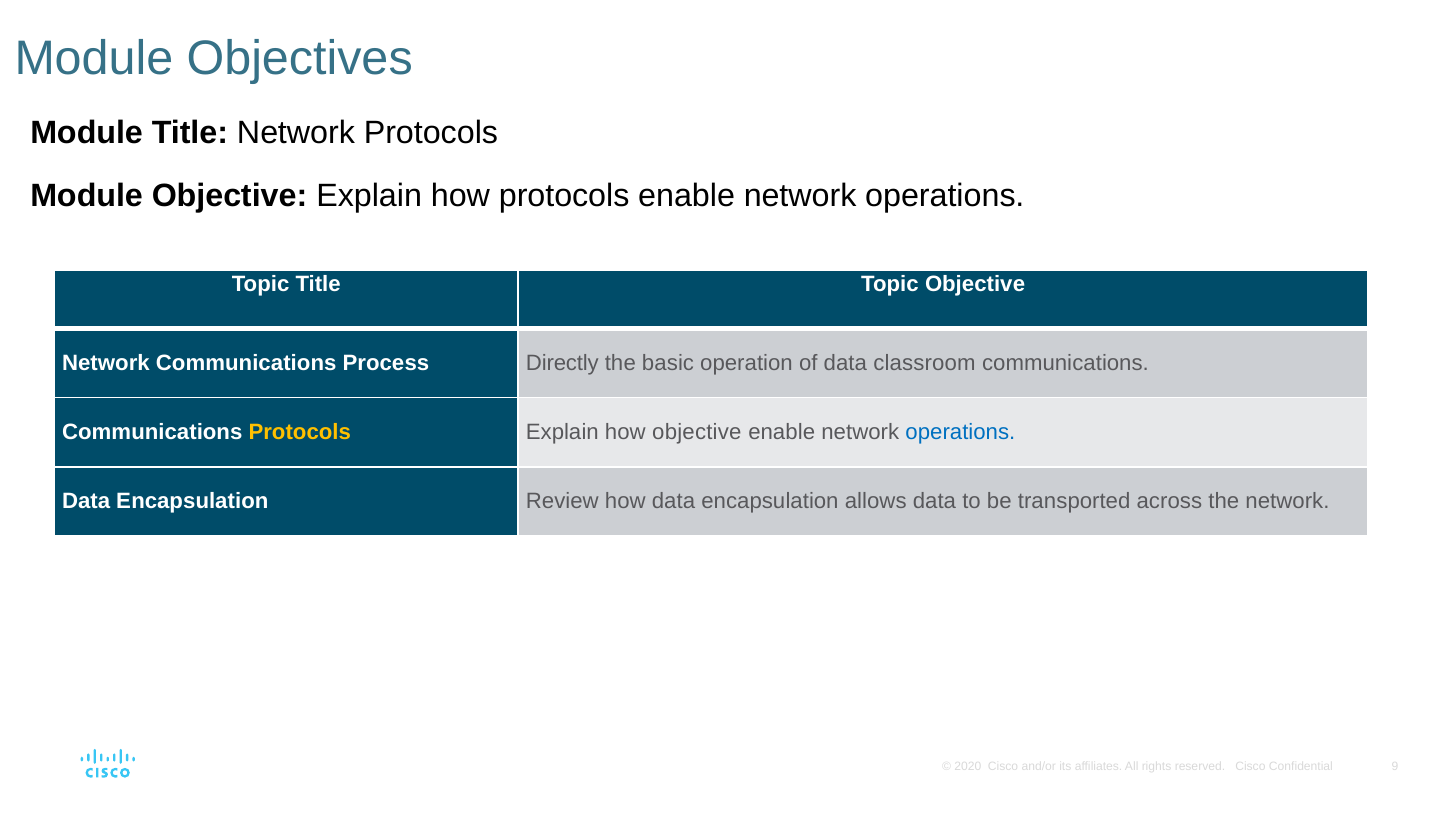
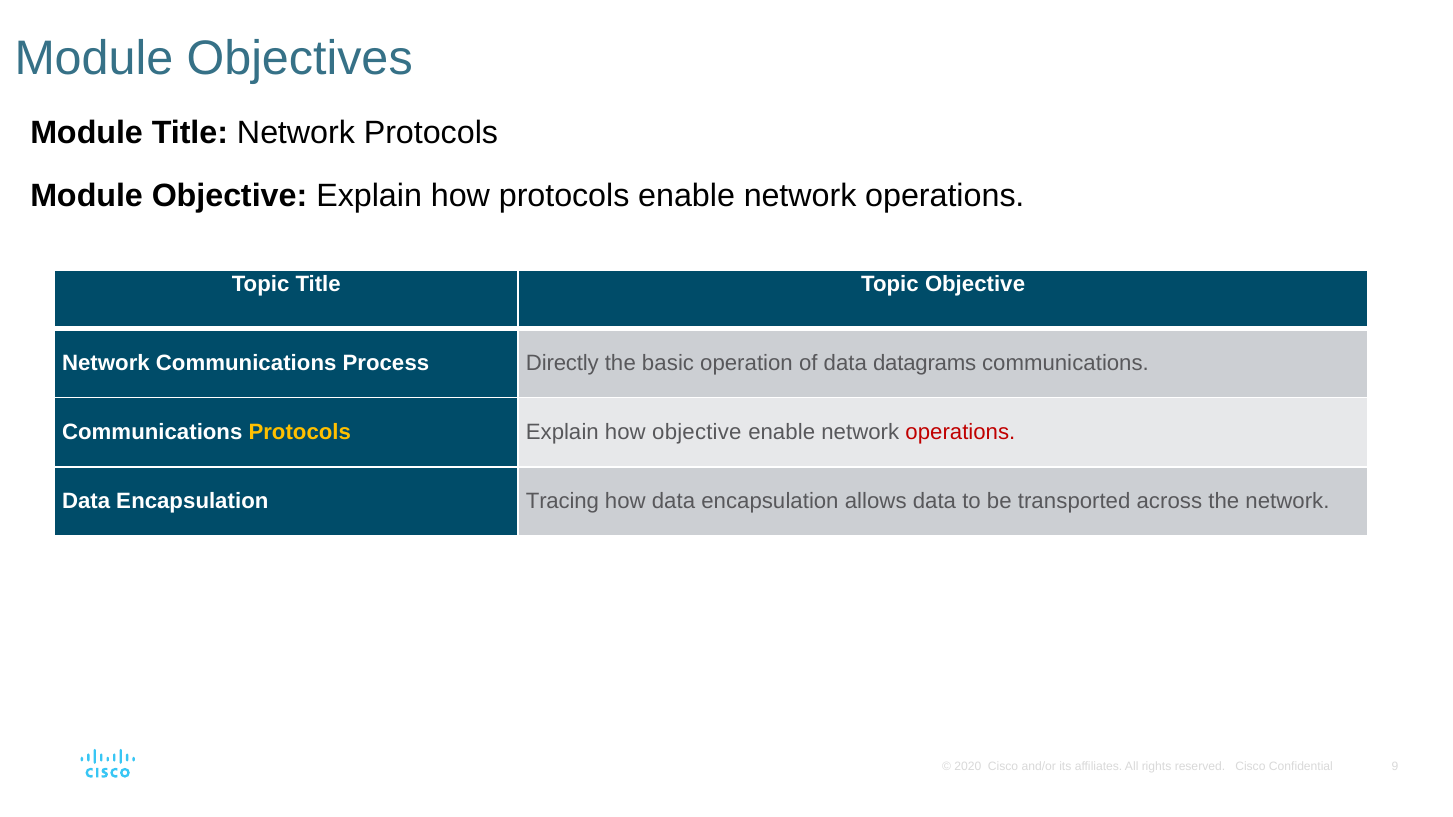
classroom: classroom -> datagrams
operations at (960, 433) colour: blue -> red
Review: Review -> Tracing
